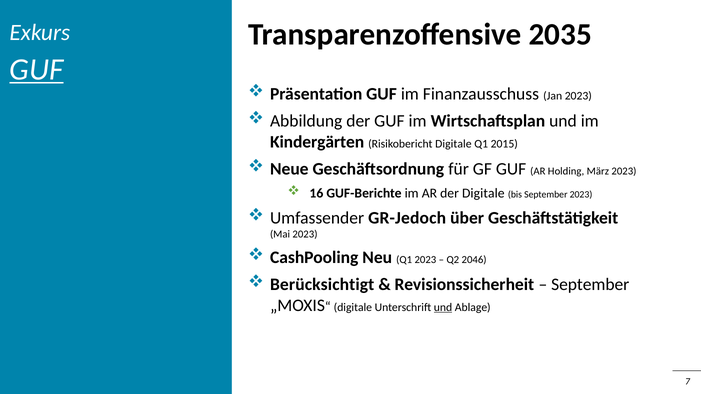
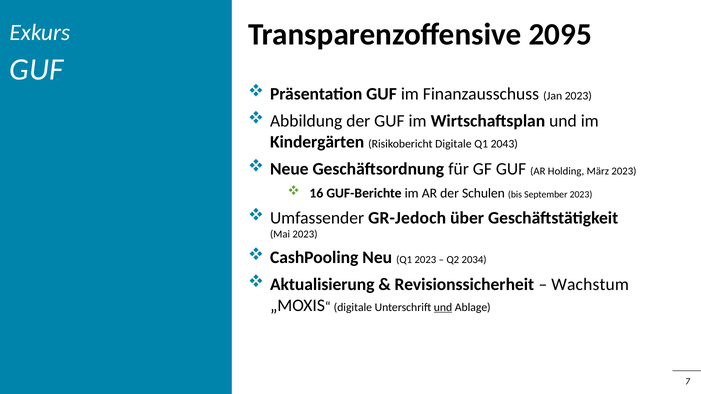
2035: 2035 -> 2095
GUF at (36, 69) underline: present -> none
2015: 2015 -> 2043
der Digitale: Digitale -> Schulen
2046: 2046 -> 2034
Berücksichtigt: Berücksichtigt -> Aktualisierung
September at (590, 285): September -> Wachstum
